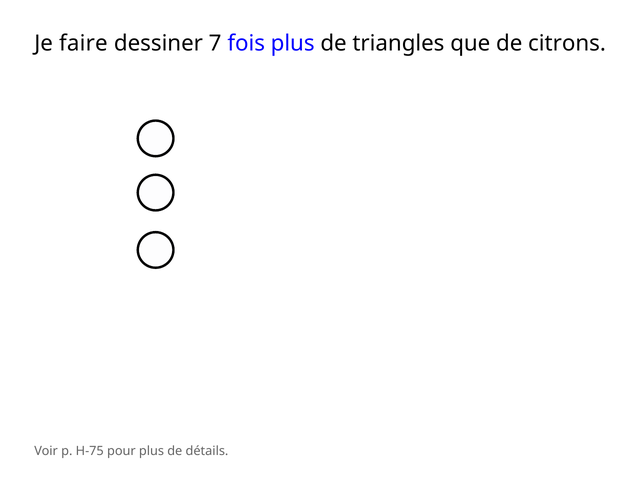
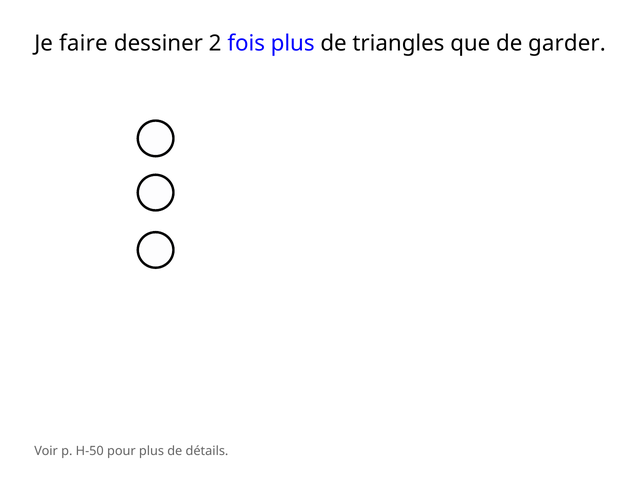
7: 7 -> 2
citrons: citrons -> garder
H-75: H-75 -> H-50
